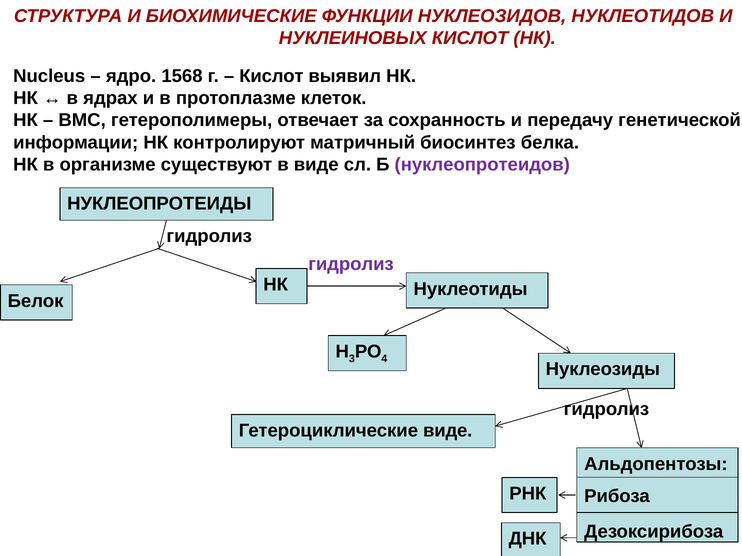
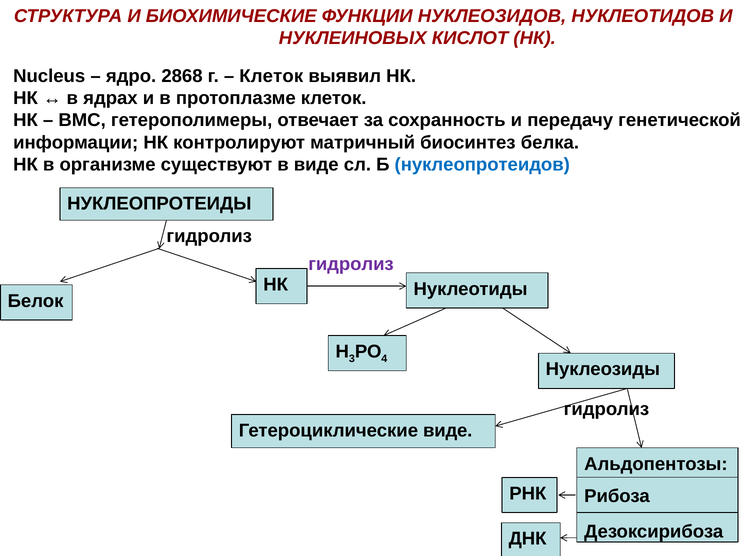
1568: 1568 -> 2868
Кислот at (271, 76): Кислот -> Клеток
нуклеопротеидов colour: purple -> blue
